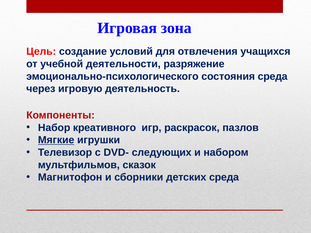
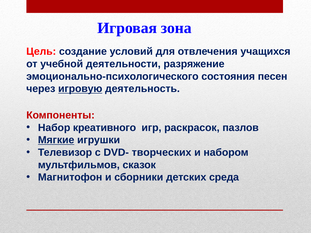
состояния среда: среда -> песен
игровую underline: none -> present
следующих: следующих -> творческих
